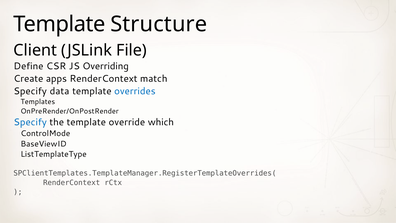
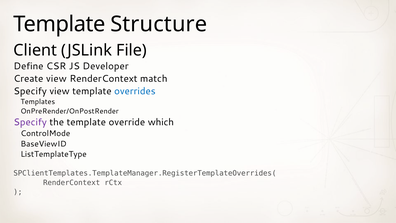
Overriding: Overriding -> Developer
Create apps: apps -> view
Specify data: data -> view
Specify at (30, 122) colour: blue -> purple
